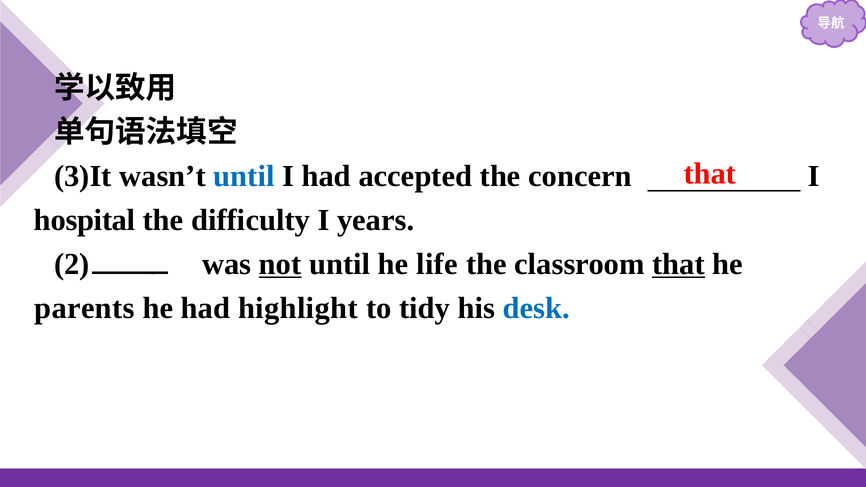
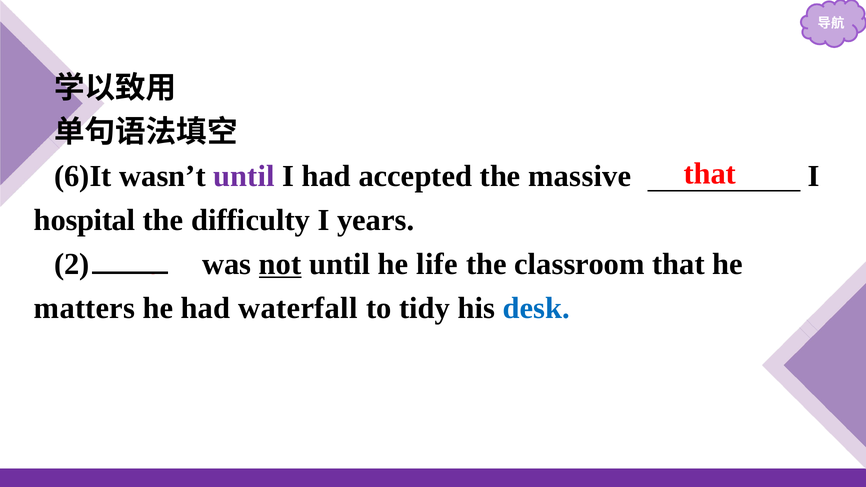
3)It: 3)It -> 6)It
until at (244, 176) colour: blue -> purple
concern: concern -> massive
that at (679, 264) underline: present -> none
parents: parents -> matters
highlight: highlight -> waterfall
